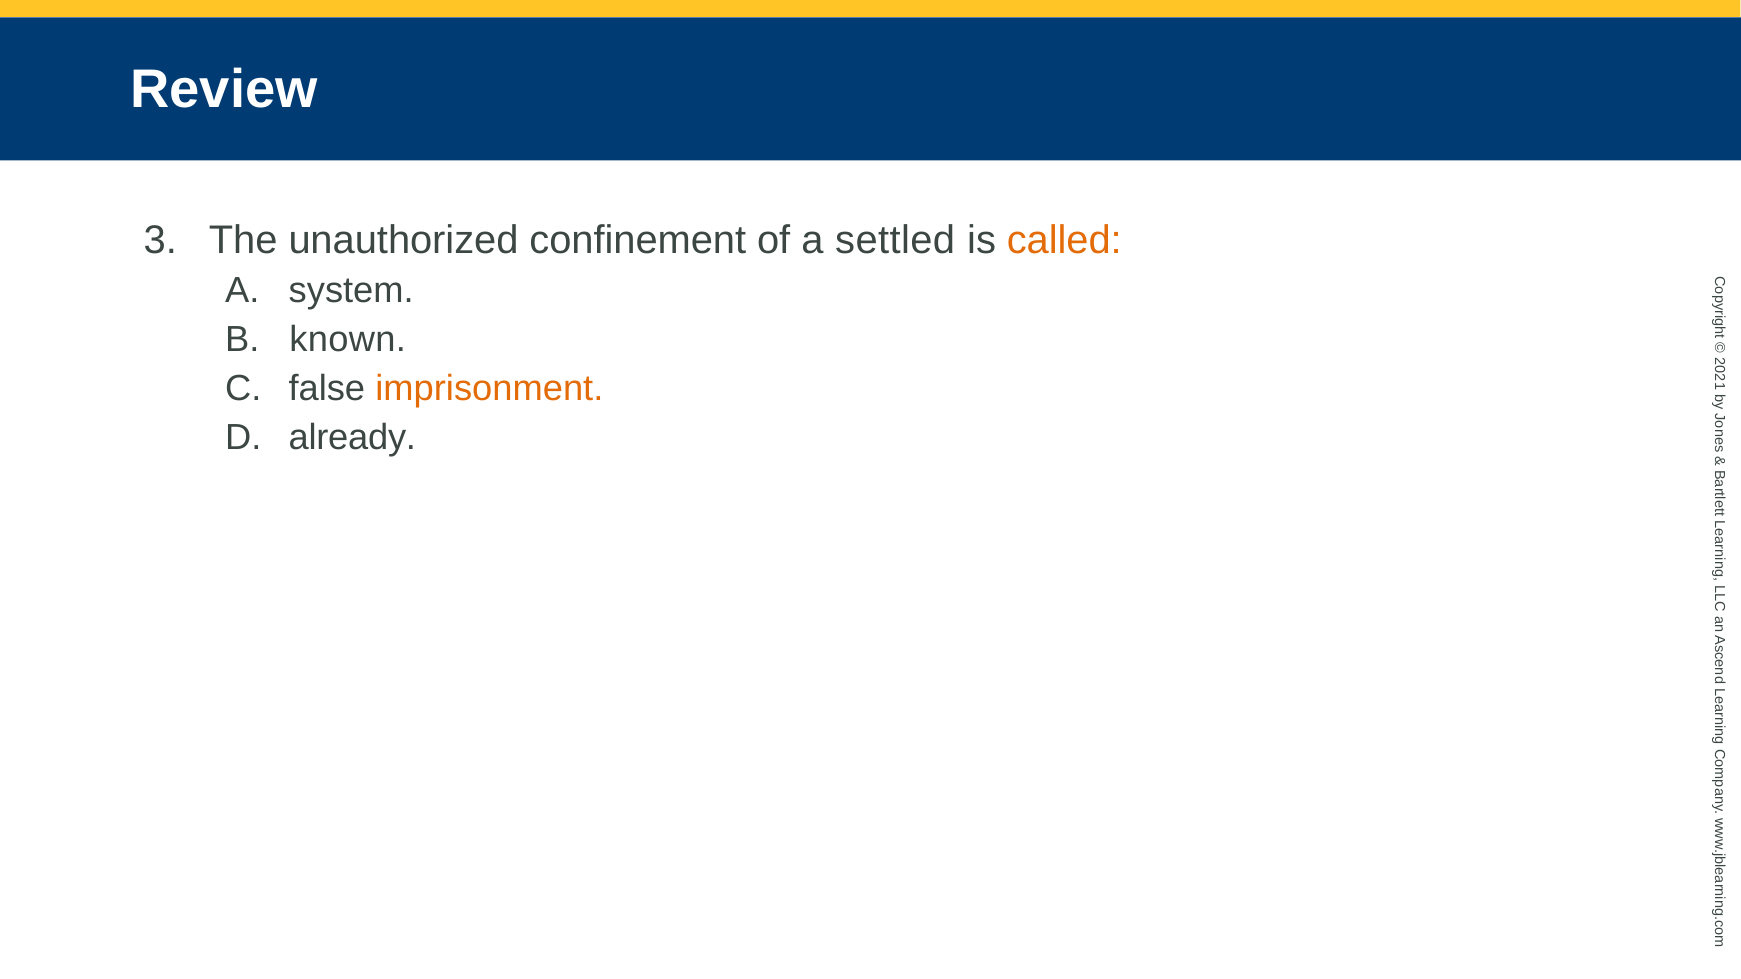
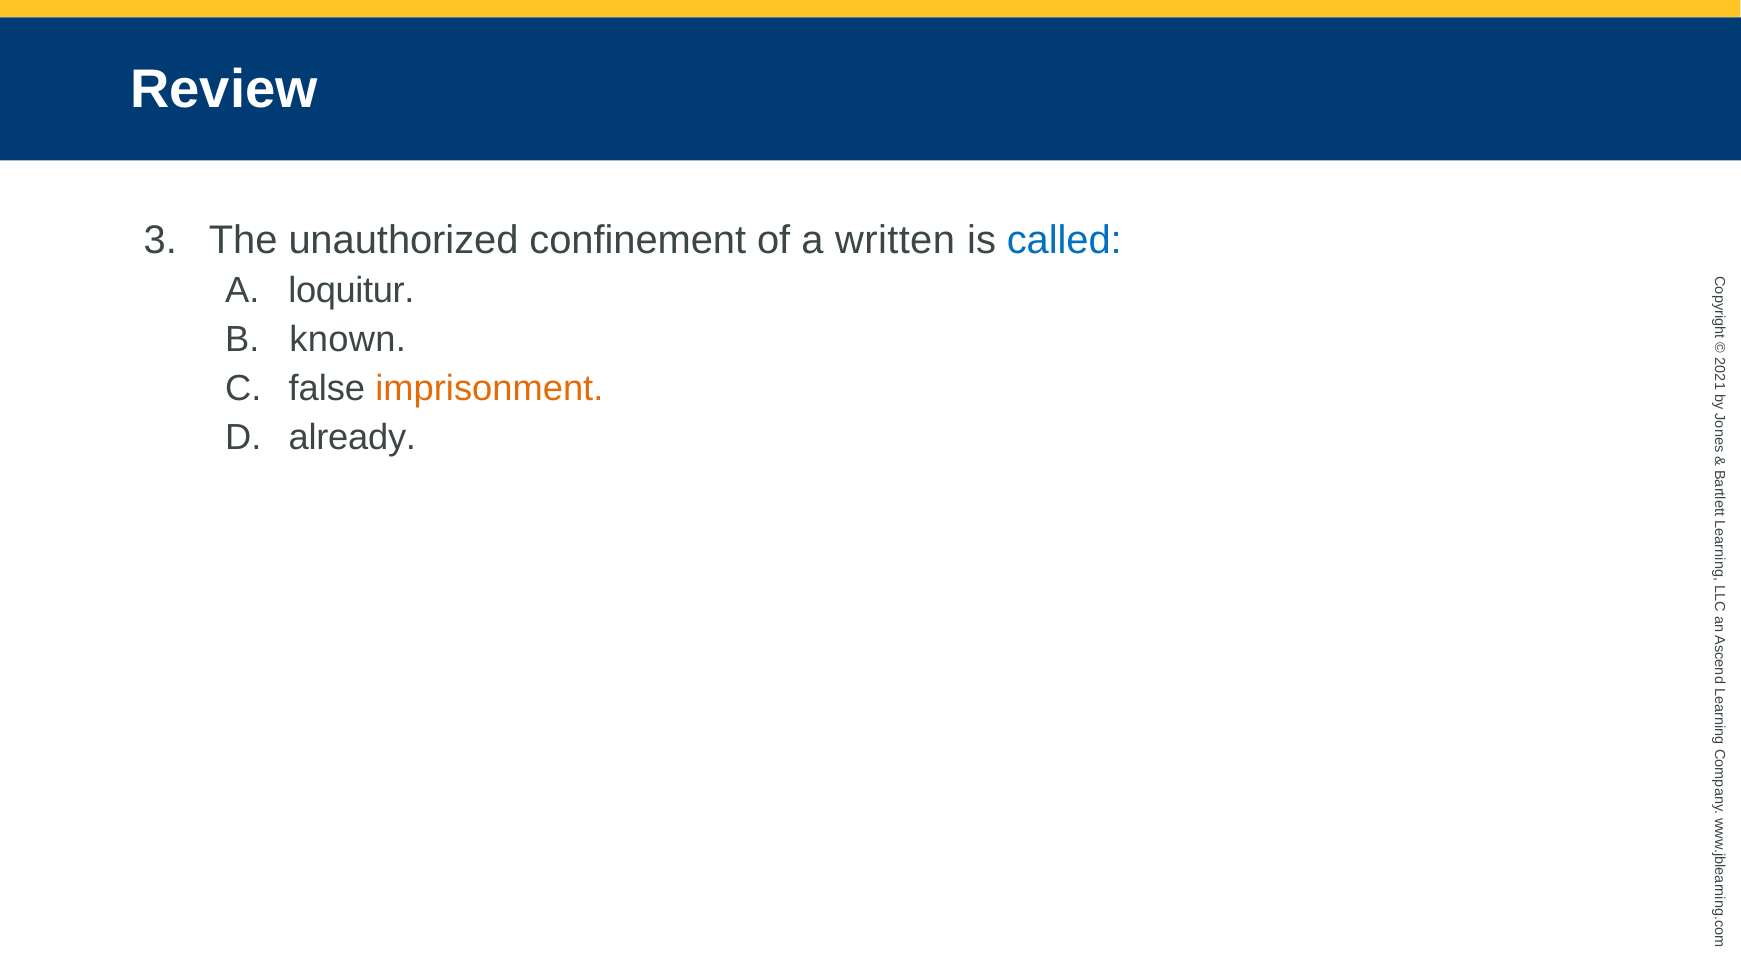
settled: settled -> written
called colour: orange -> blue
system: system -> loquitur
